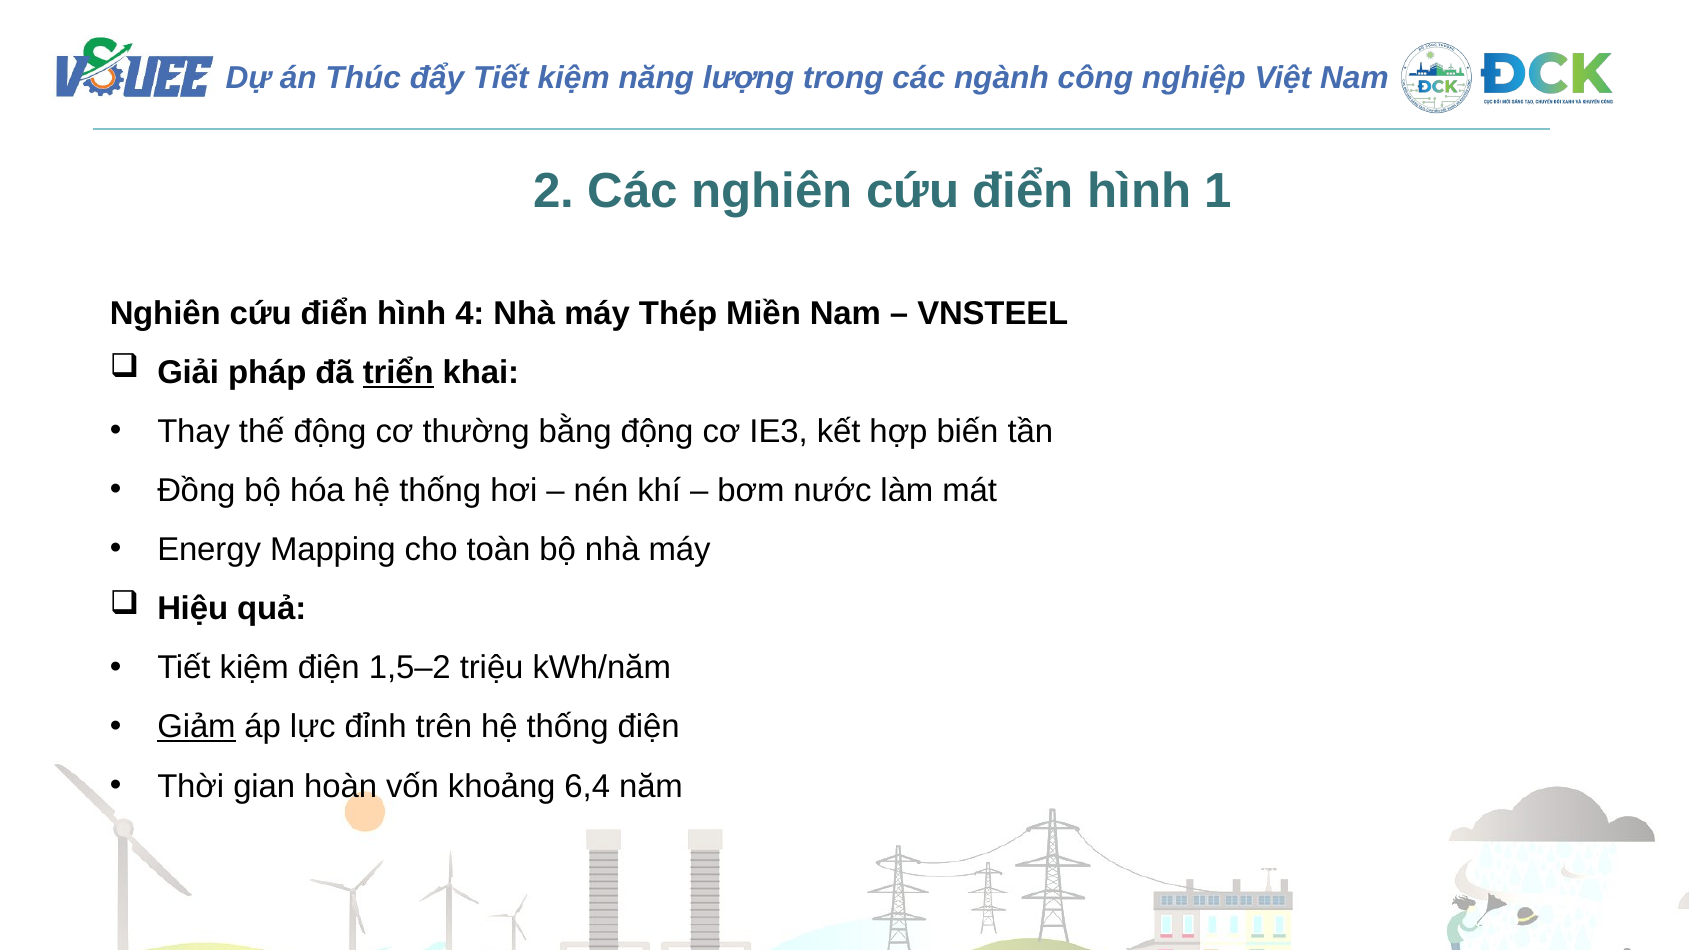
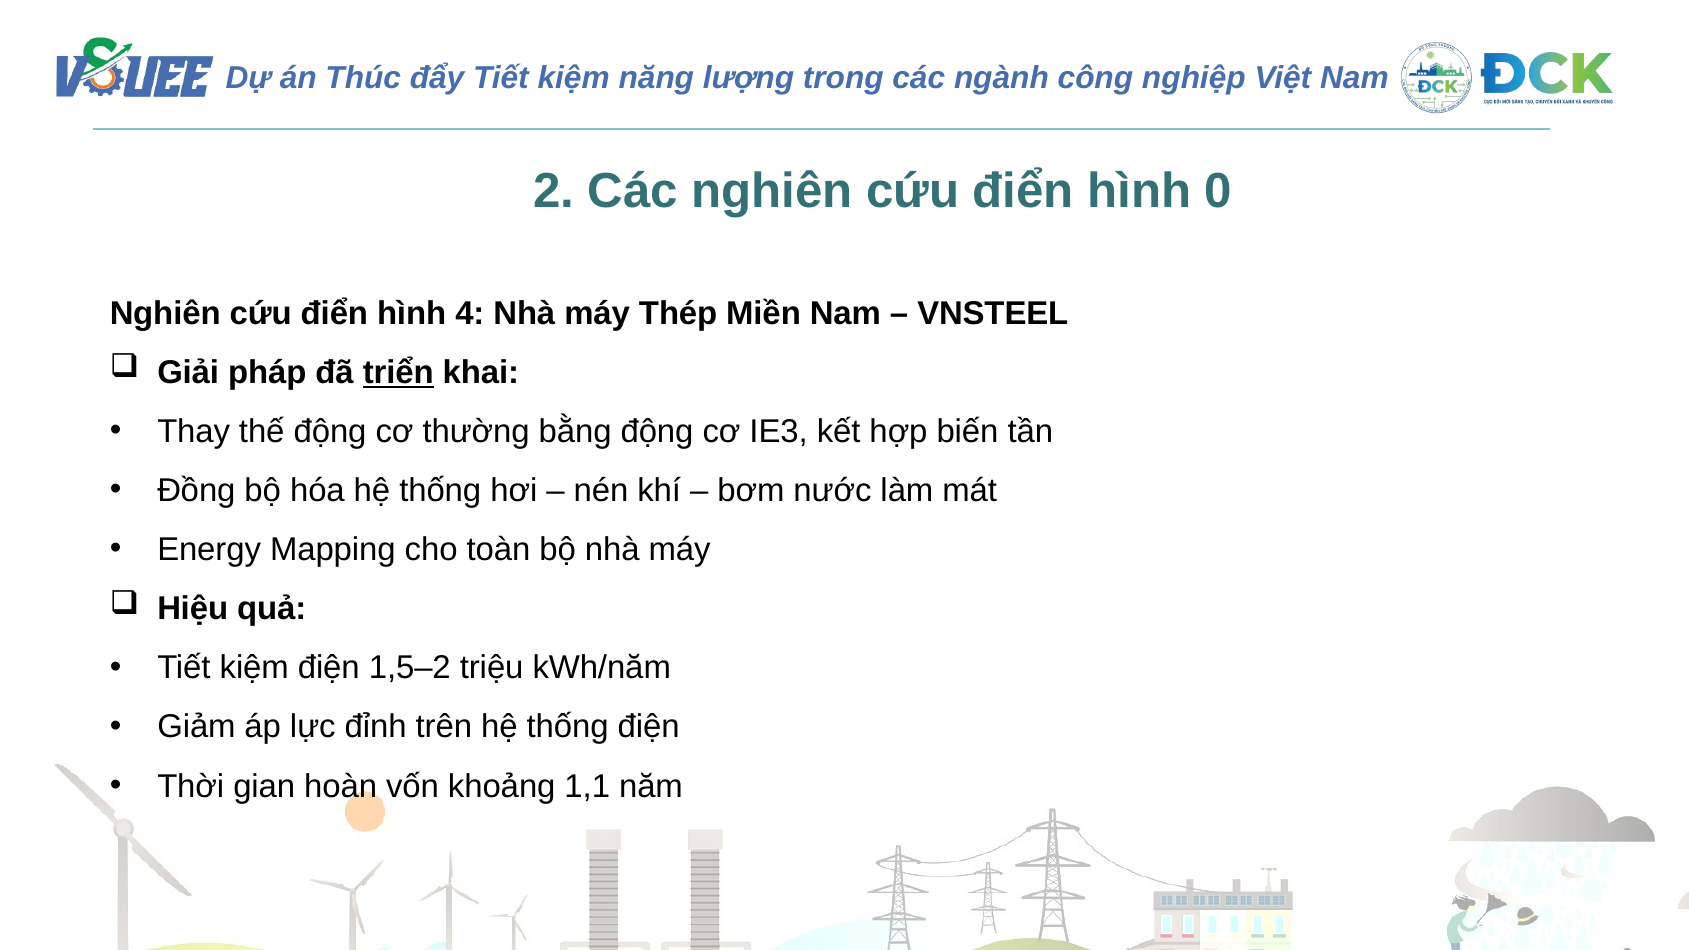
1: 1 -> 0
Giảm underline: present -> none
6,4: 6,4 -> 1,1
